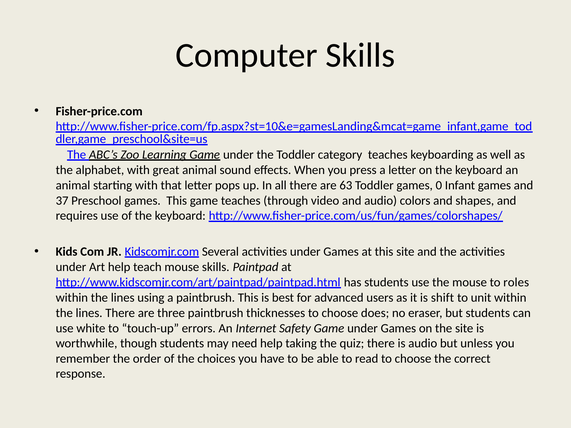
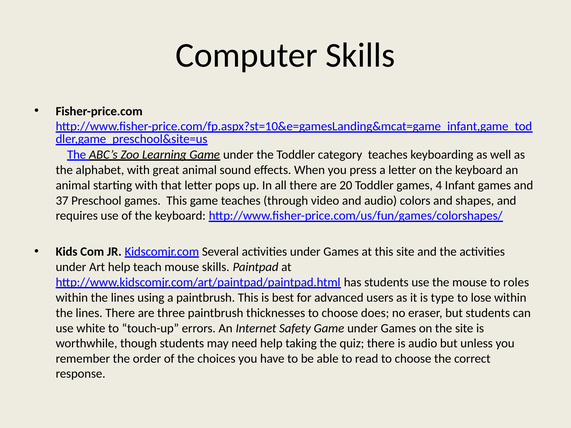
63: 63 -> 20
0: 0 -> 4
shift: shift -> type
unit: unit -> lose
